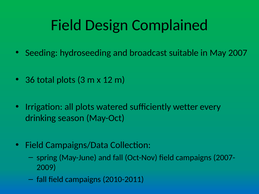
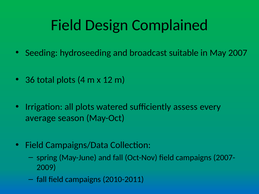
3: 3 -> 4
wetter: wetter -> assess
drinking: drinking -> average
